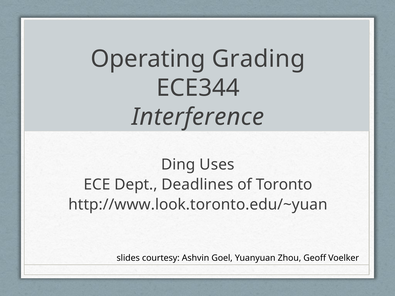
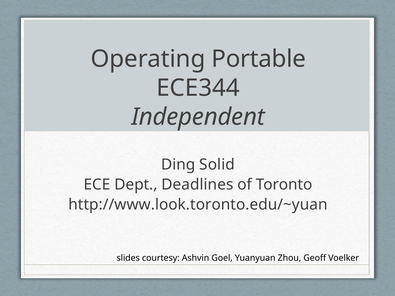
Grading: Grading -> Portable
Interference: Interference -> Independent
Uses: Uses -> Solid
